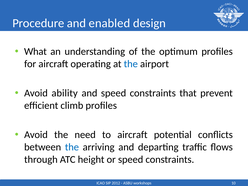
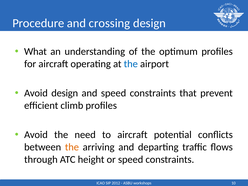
enabled: enabled -> crossing
Avoid ability: ability -> design
the at (72, 147) colour: blue -> orange
